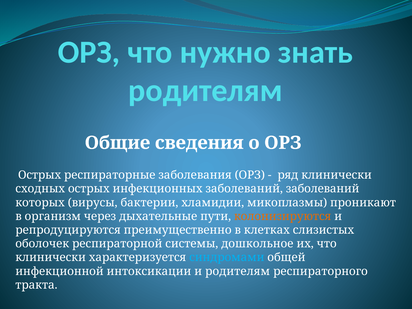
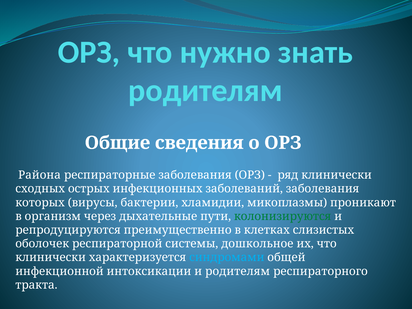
Острых at (40, 175): Острых -> Района
заболеваний заболеваний: заболеваний -> заболевания
колонизируются colour: orange -> green
